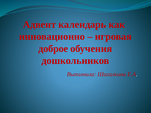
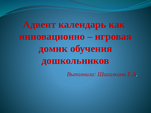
доброе: доброе -> домик
